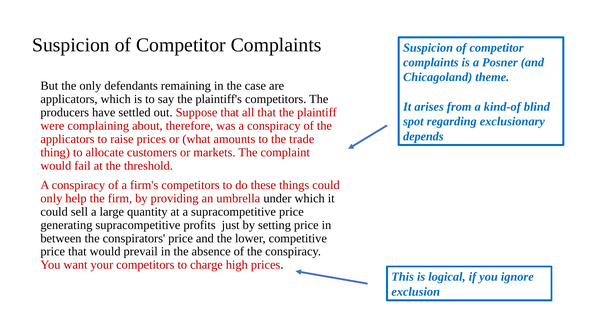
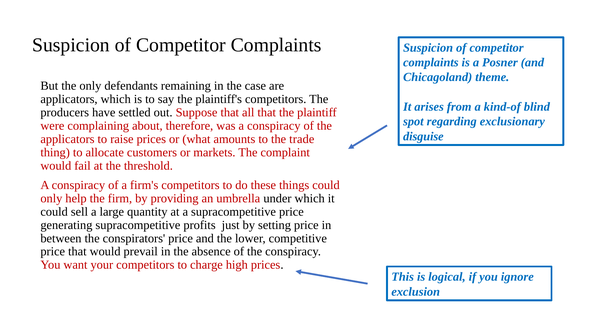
depends: depends -> disguise
